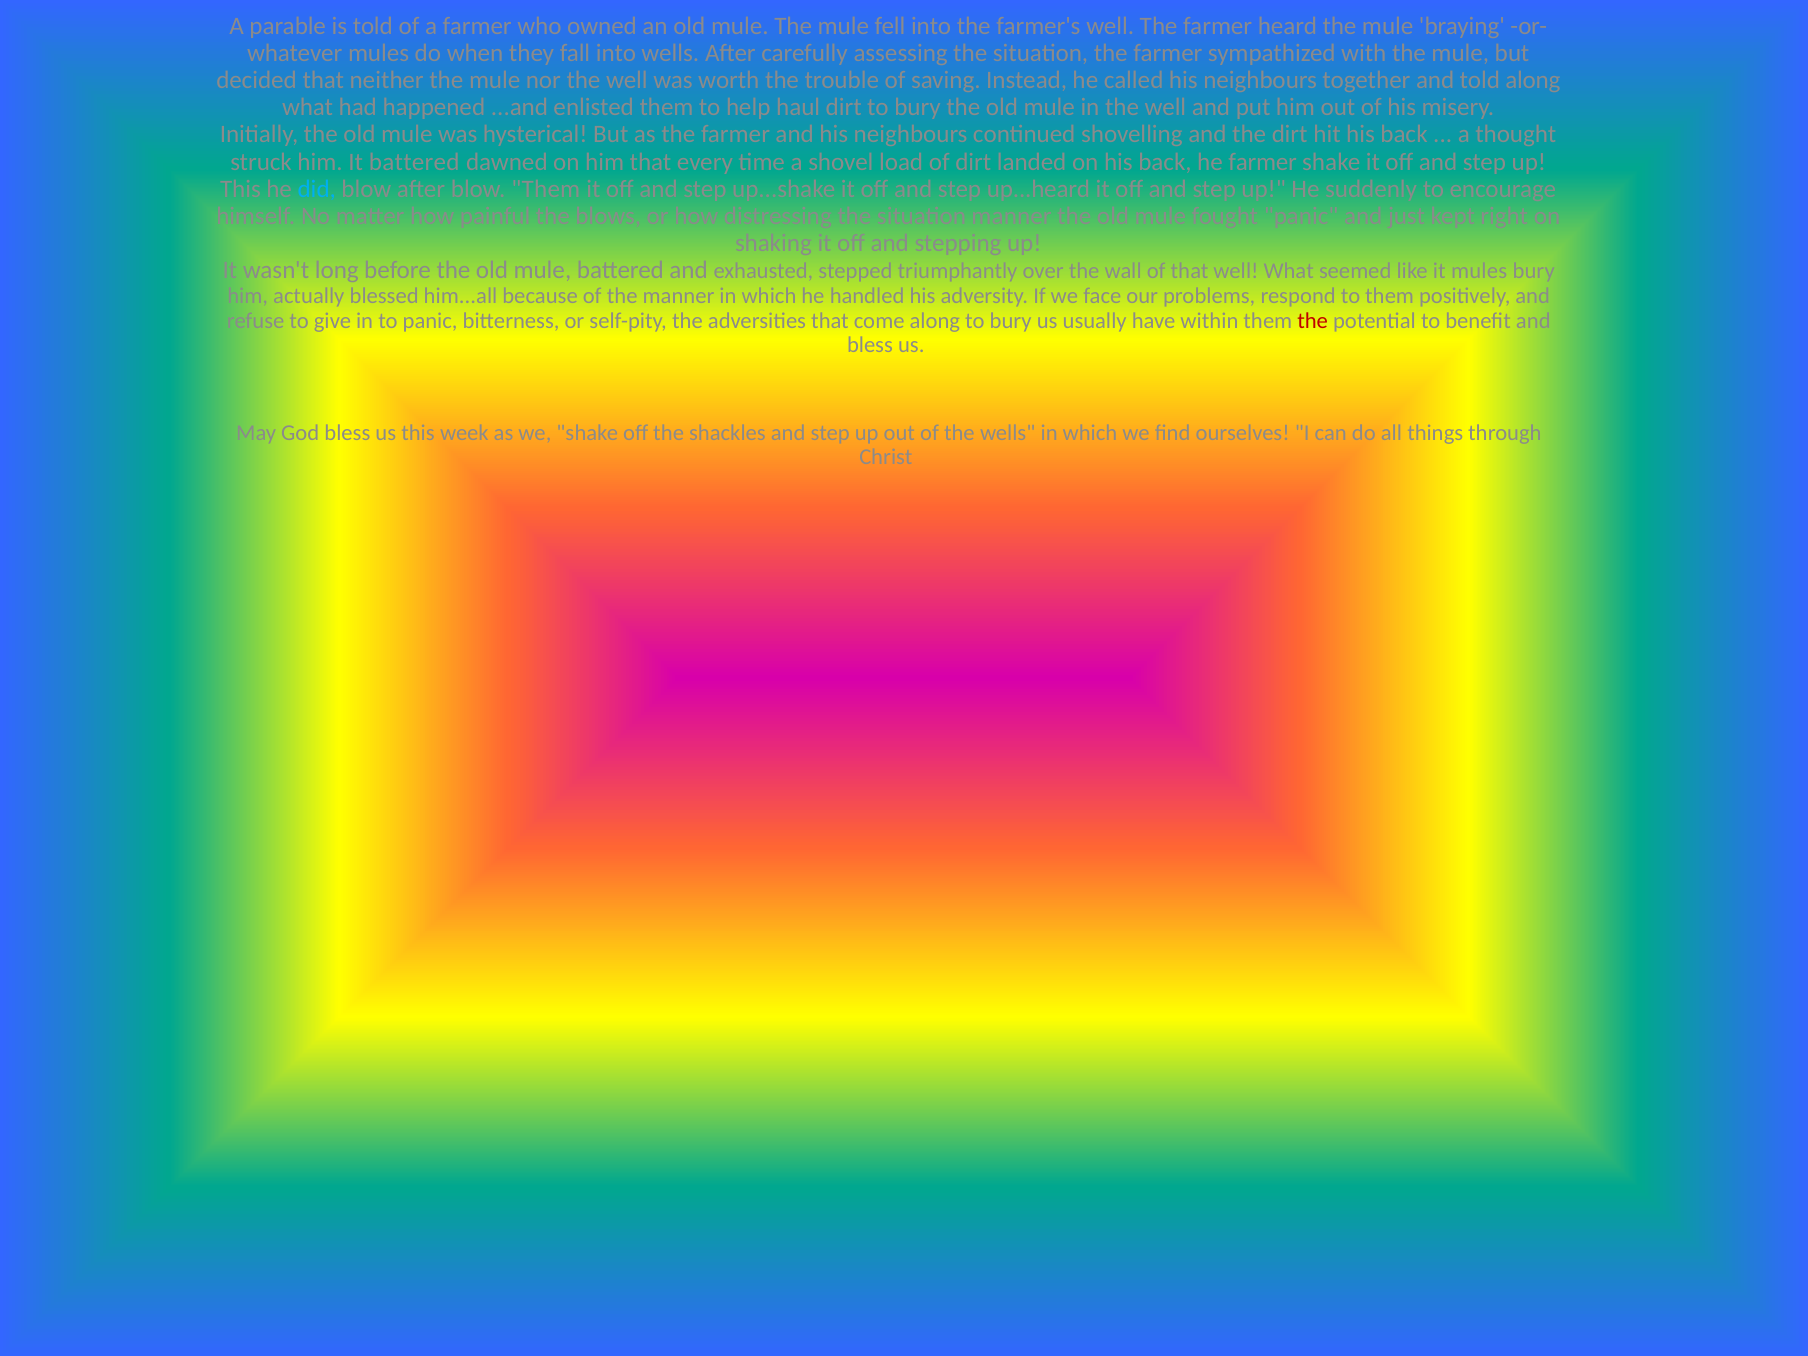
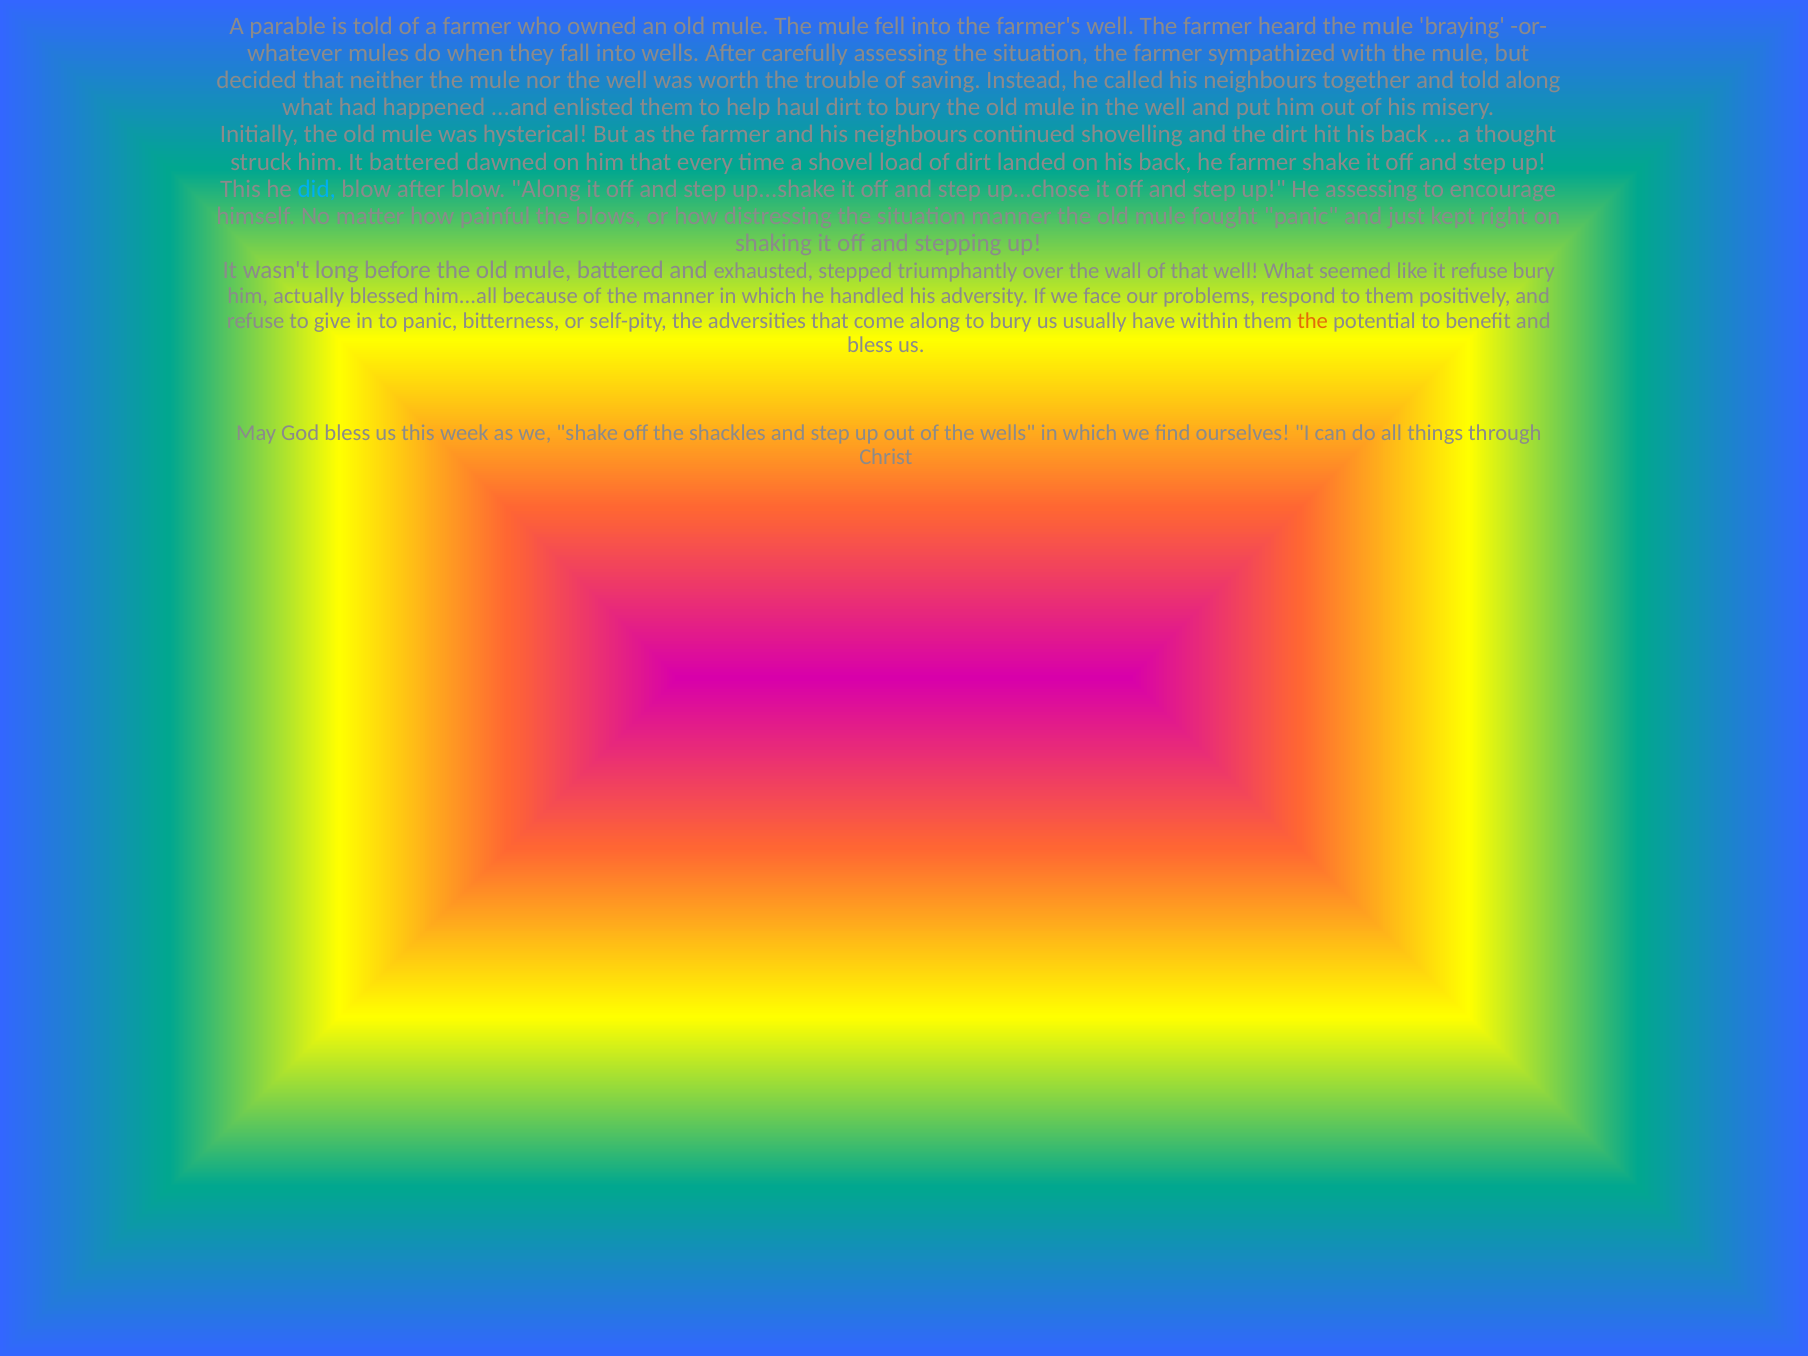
blow Them: Them -> Along
up...heard: up...heard -> up...chose
He suddenly: suddenly -> assessing
it mules: mules -> refuse
the at (1313, 321) colour: red -> orange
